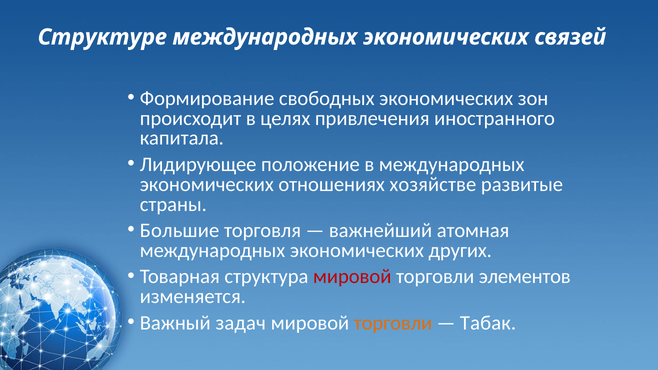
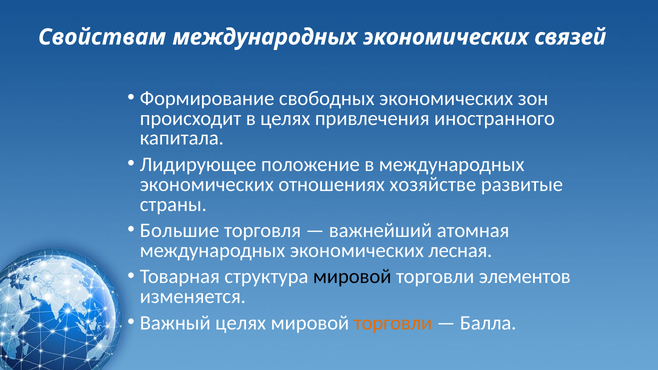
Структуре: Структуре -> Свойствам
других: других -> лесная
мировой at (352, 277) colour: red -> black
Важный задач: задач -> целях
Табак: Табак -> Балла
